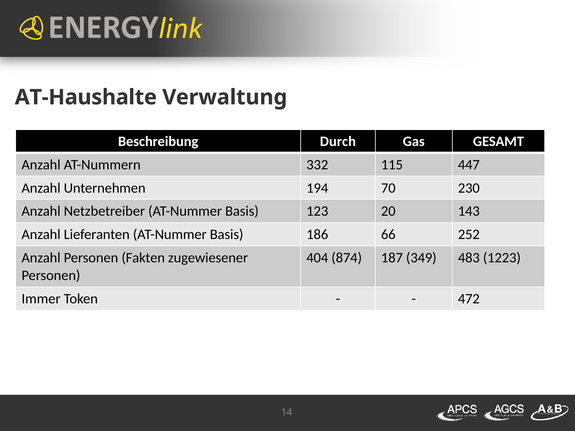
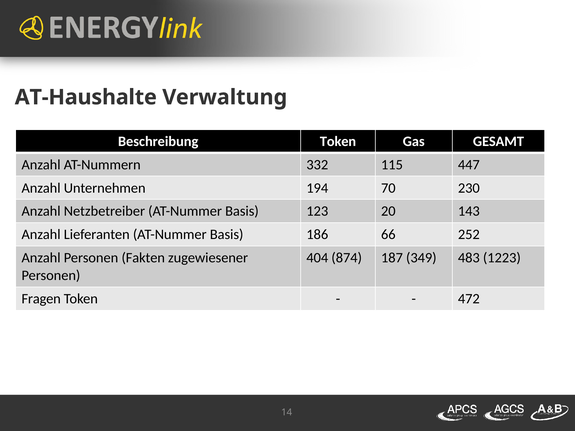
Beschreibung Durch: Durch -> Token
Immer: Immer -> Fragen
